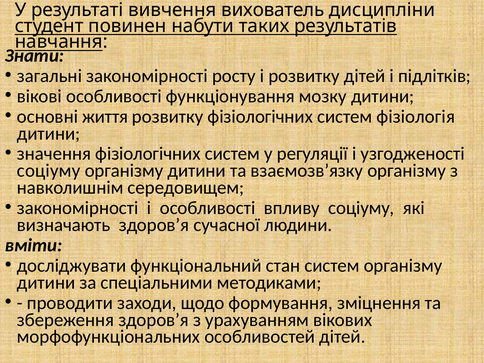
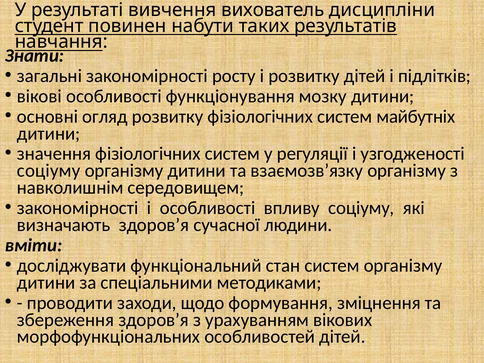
життя: життя -> огляд
фізіологія: фізіологія -> майбутніх
